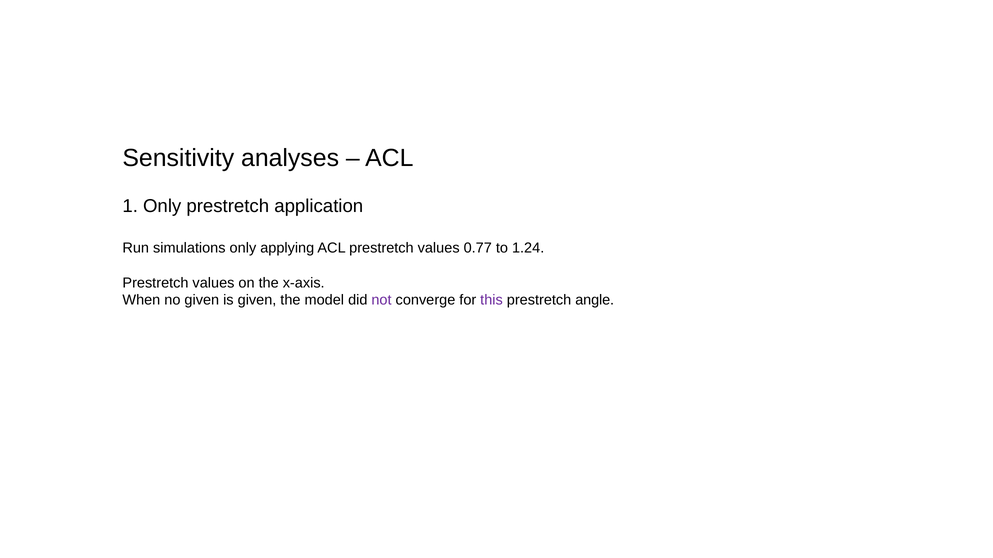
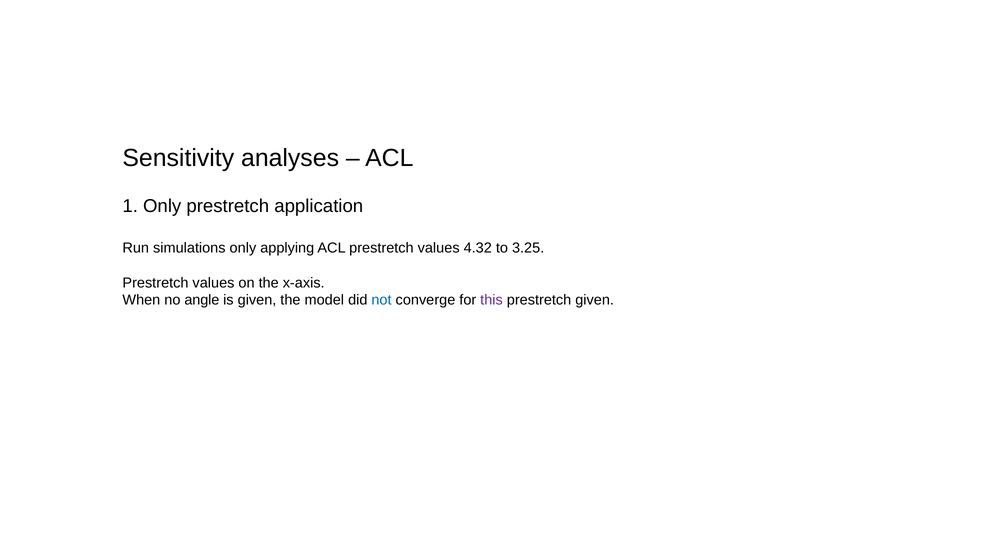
0.77: 0.77 -> 4.32
1.24: 1.24 -> 3.25
no given: given -> angle
not colour: purple -> blue
prestretch angle: angle -> given
